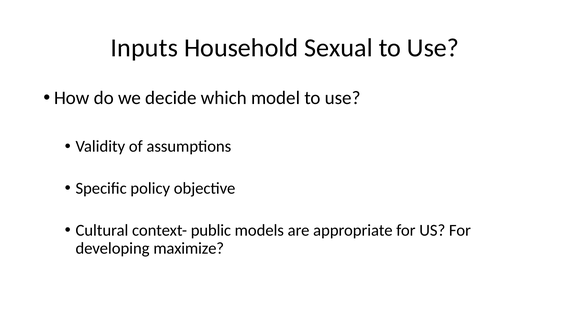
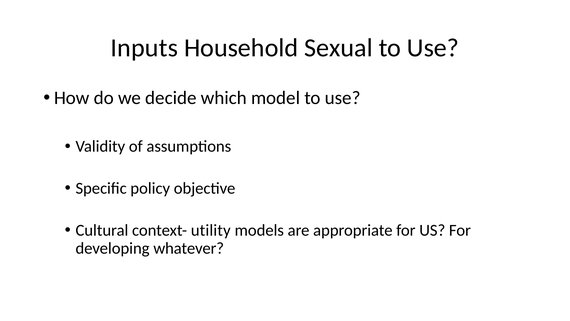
public: public -> utility
maximize: maximize -> whatever
